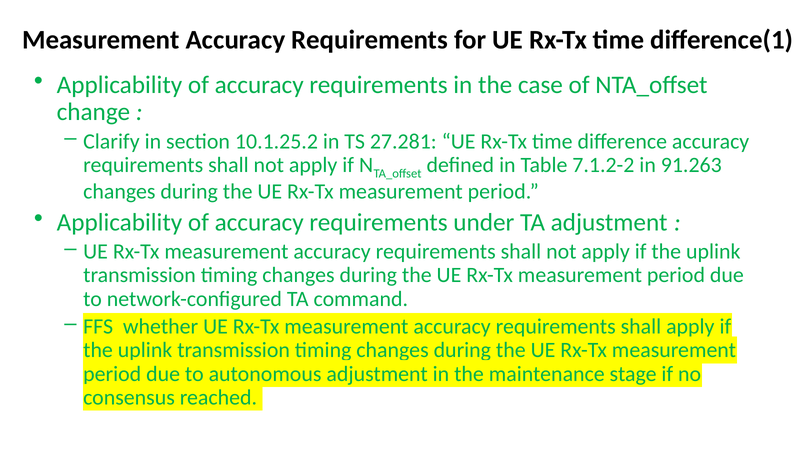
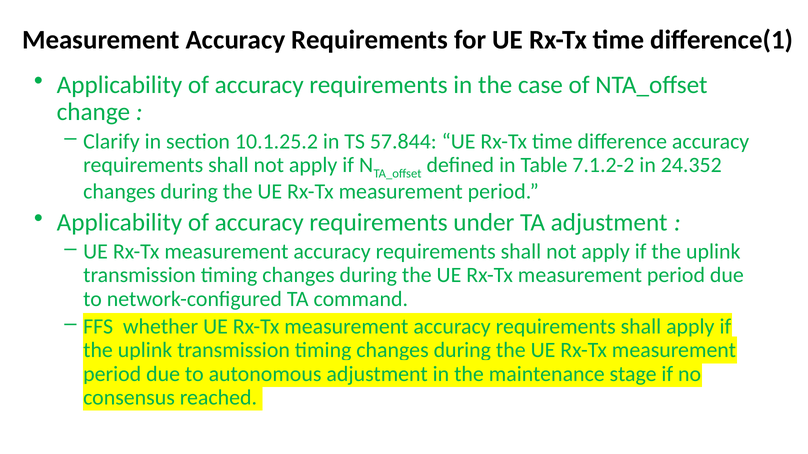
27.281: 27.281 -> 57.844
91.263: 91.263 -> 24.352
